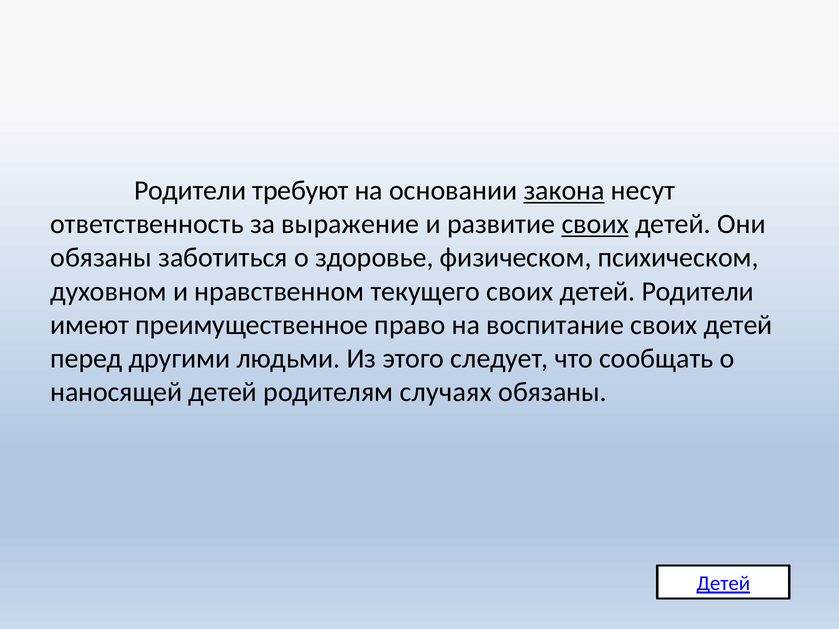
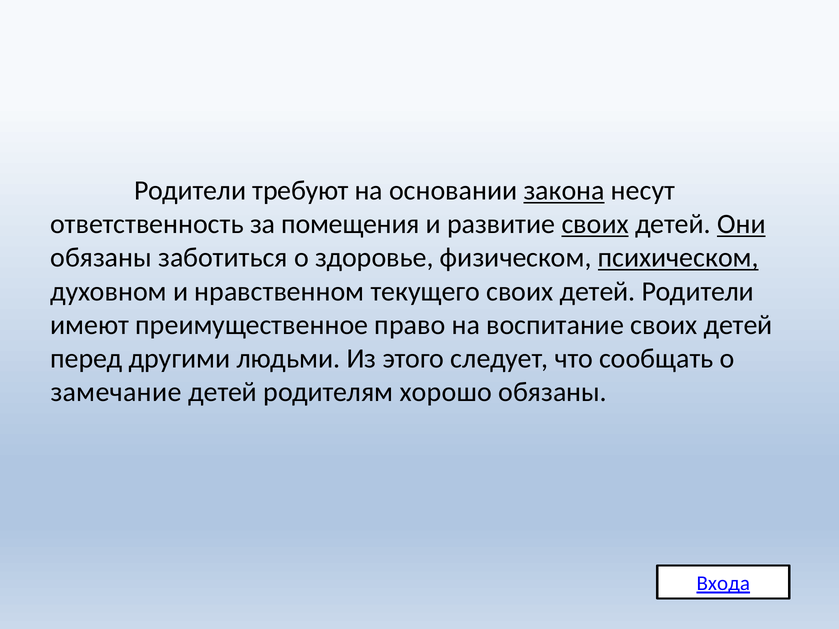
выражение: выражение -> помещения
Они underline: none -> present
психическом underline: none -> present
наносящей: наносящей -> замечание
случаях: случаях -> хорошо
Детей at (723, 583): Детей -> Входа
